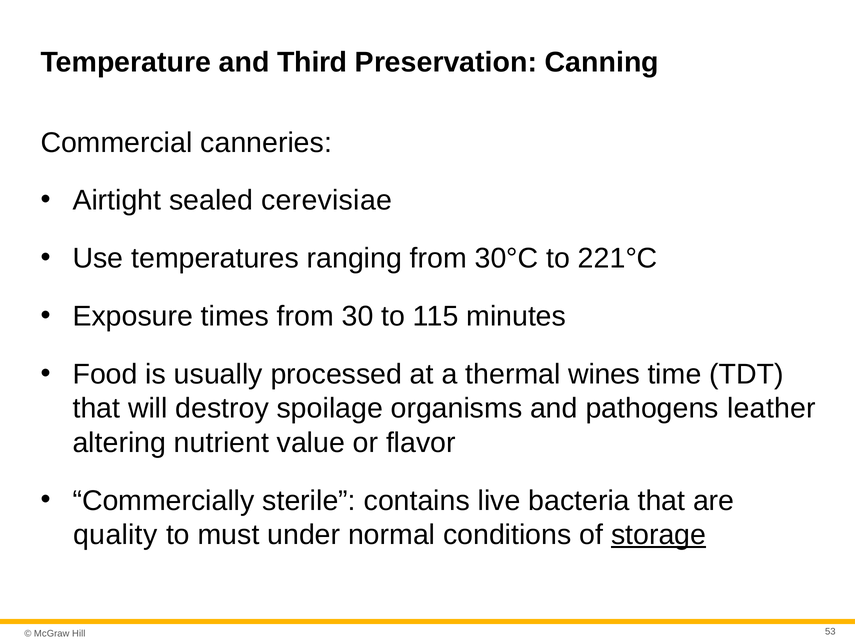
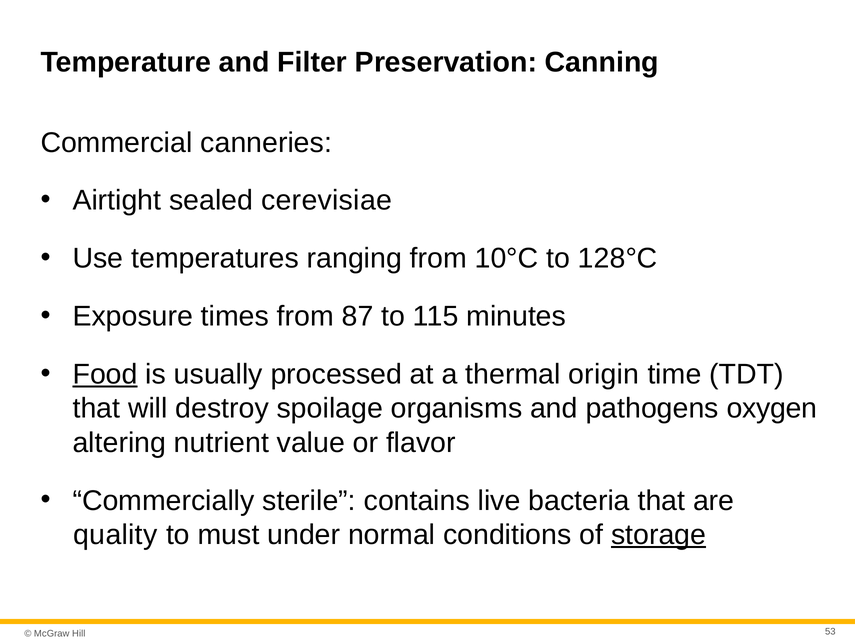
Third: Third -> Filter
30°C: 30°C -> 10°C
221°C: 221°C -> 128°C
30: 30 -> 87
Food underline: none -> present
wines: wines -> origin
leather: leather -> oxygen
